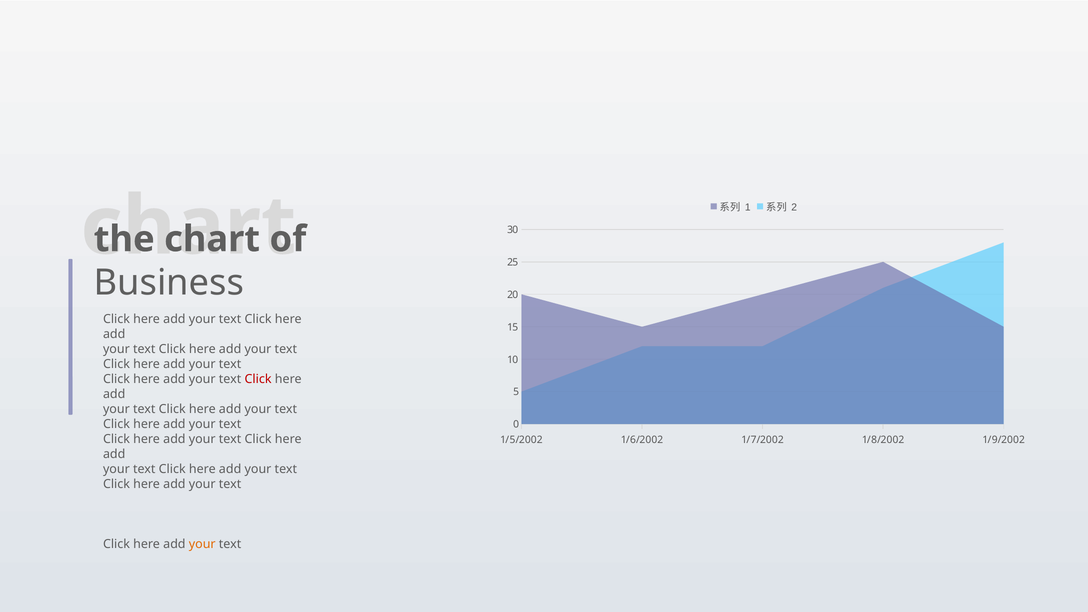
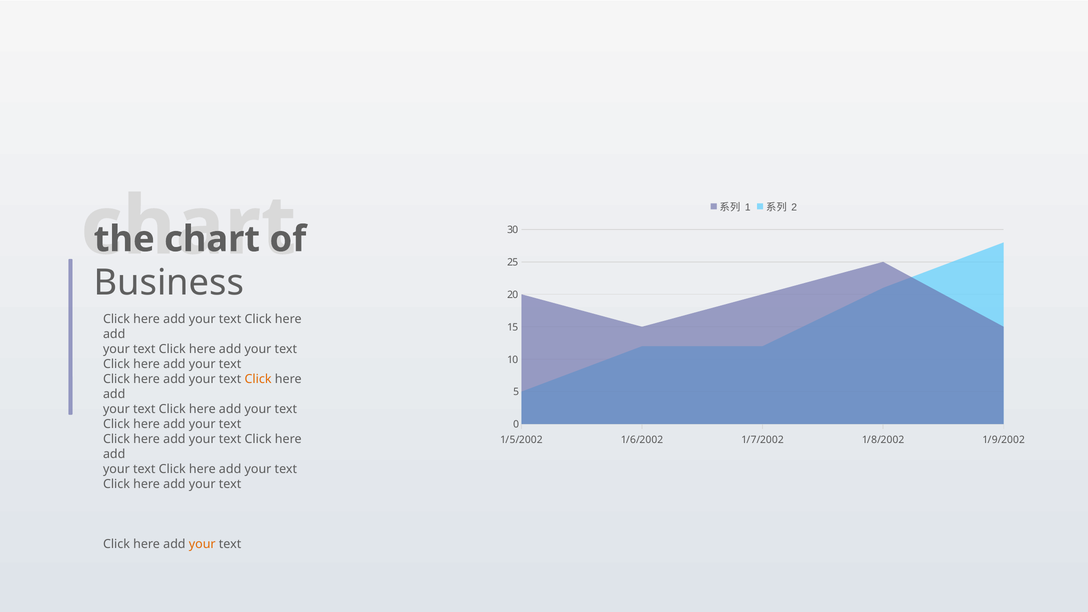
Click at (258, 379) colour: red -> orange
